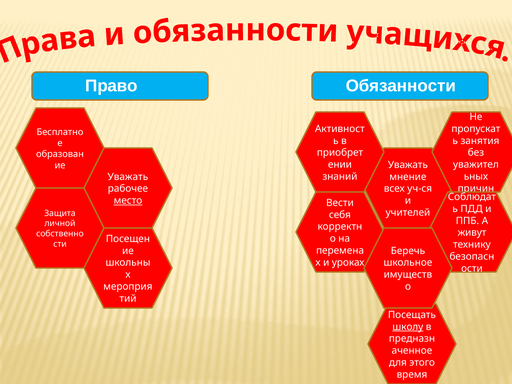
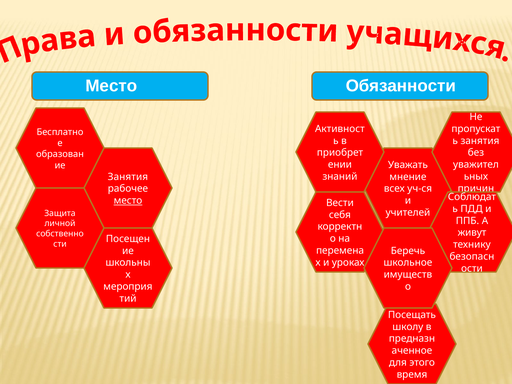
Право at (111, 86): Право -> Место
Уважать at (128, 177): Уважать -> Занятия
школу underline: present -> none
